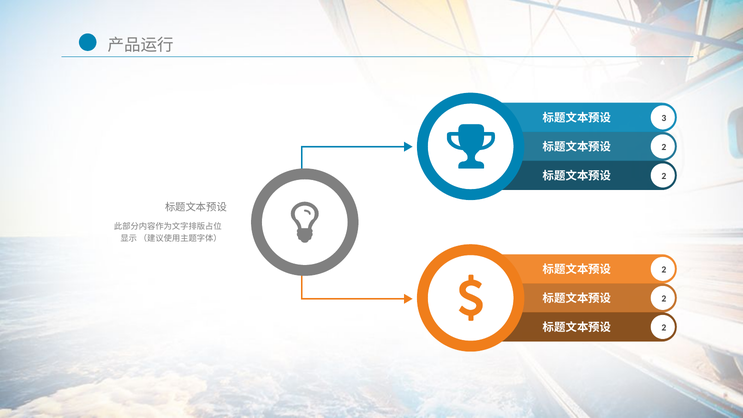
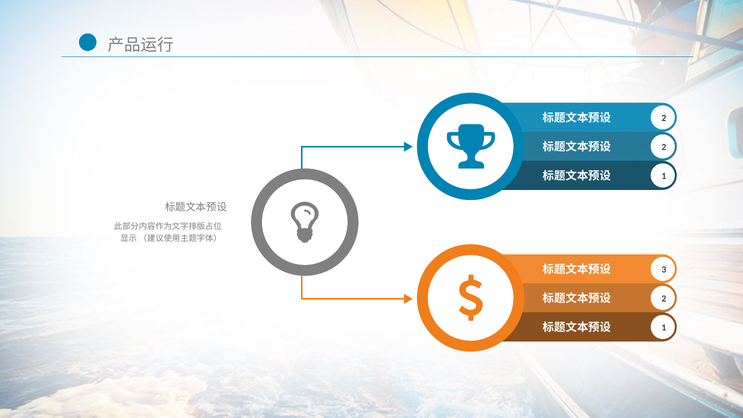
3 at (664, 118): 3 -> 2
2 at (664, 176): 2 -> 1
2 at (664, 270): 2 -> 3
2 at (664, 328): 2 -> 1
